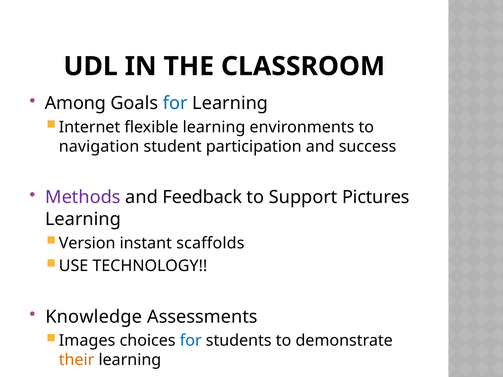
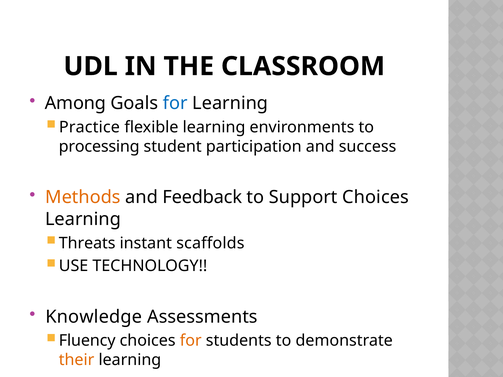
Internet: Internet -> Practice
navigation: navigation -> processing
Methods colour: purple -> orange
Support Pictures: Pictures -> Choices
Version: Version -> Threats
Images: Images -> Fluency
for at (191, 341) colour: blue -> orange
